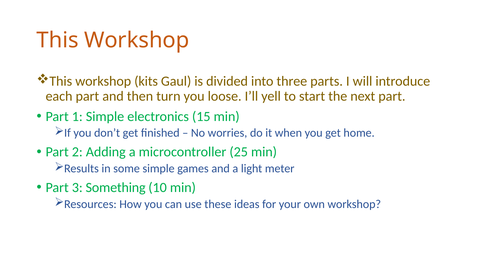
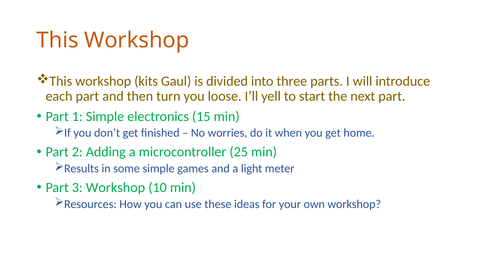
3 Something: Something -> Workshop
